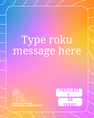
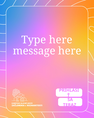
Type roku: roku -> here
